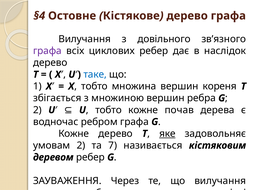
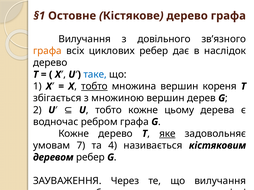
§4: §4 -> §1
графа at (47, 51) colour: purple -> orange
тобто at (94, 87) underline: none -> present
вершин ребра: ребра -> дерев
почав: почав -> цьому
умовам 2: 2 -> 7
7: 7 -> 4
